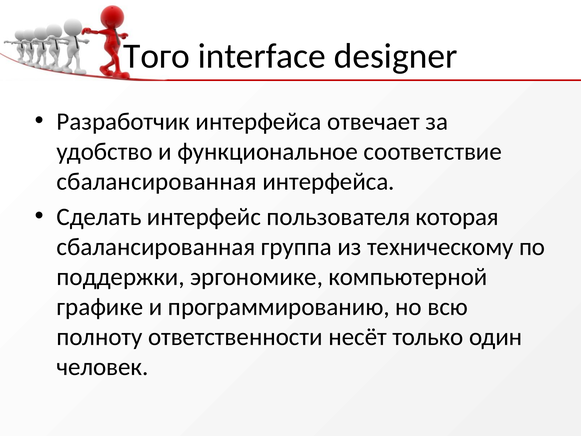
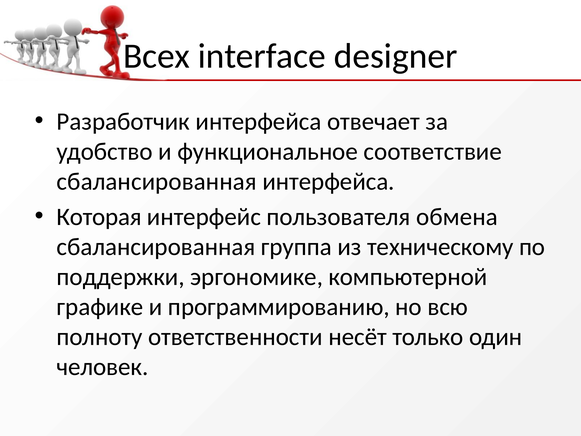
Того: Того -> Всех
Сделать: Сделать -> Которая
которая: которая -> обмена
